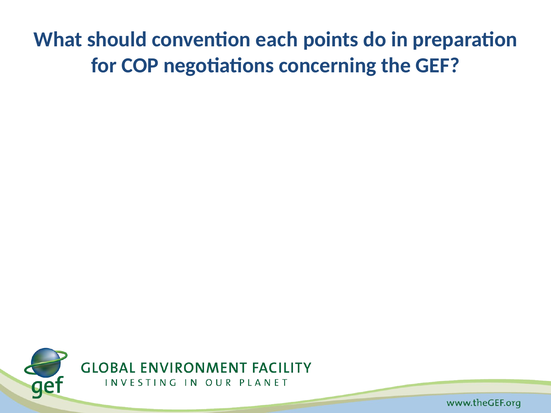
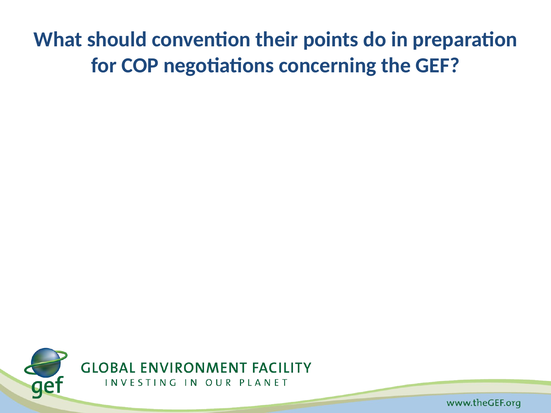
each: each -> their
